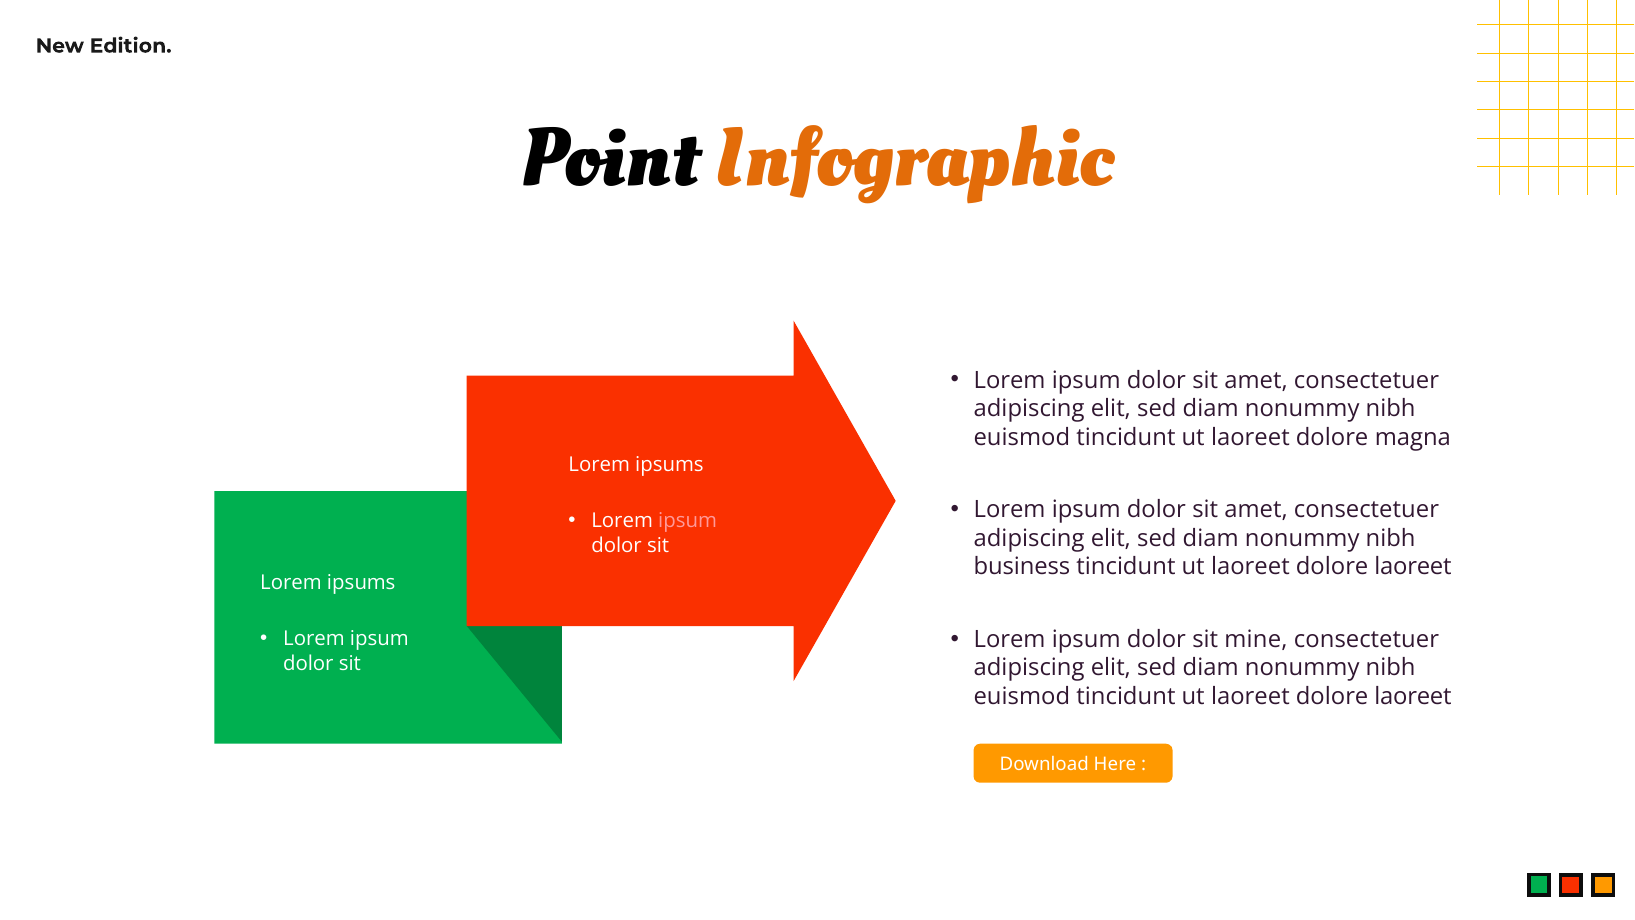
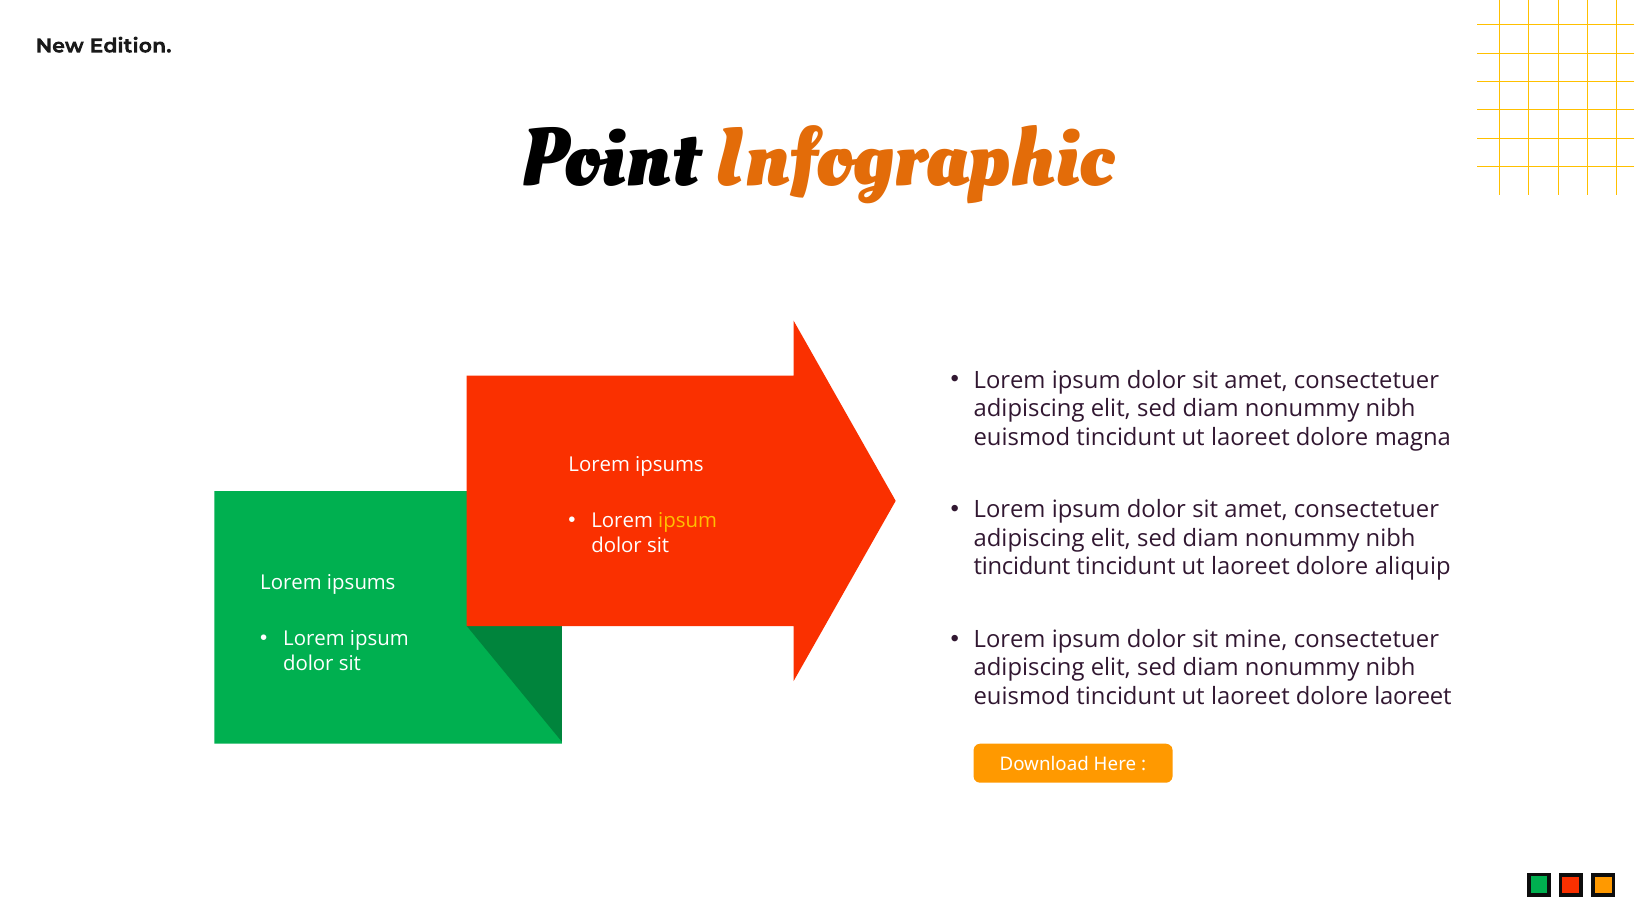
ipsum at (688, 521) colour: pink -> yellow
business at (1022, 567): business -> tincidunt
laoreet at (1413, 567): laoreet -> aliquip
